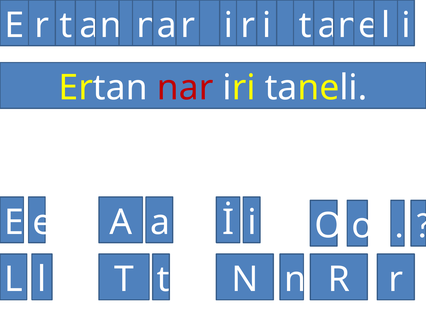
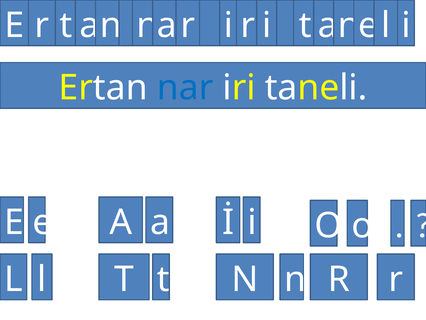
nar colour: red -> blue
